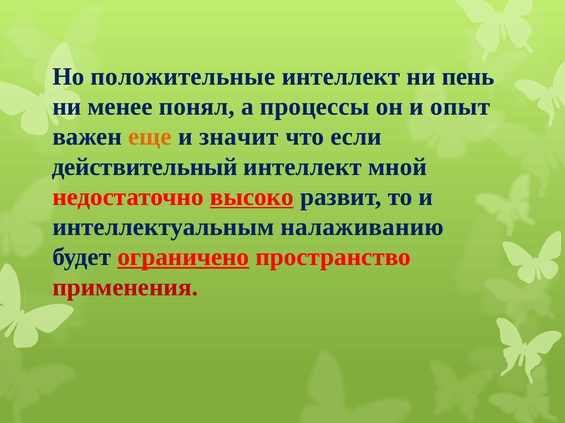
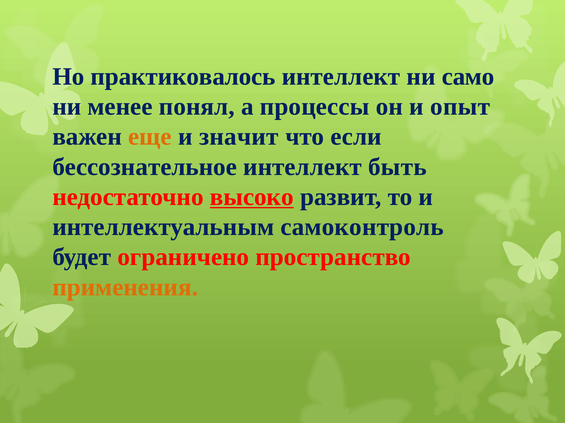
положительные: положительные -> практиковалось
пень: пень -> само
действительный: действительный -> бессознательное
мной: мной -> быть
налаживанию: налаживанию -> самоконтроль
ограничено underline: present -> none
применения colour: red -> orange
